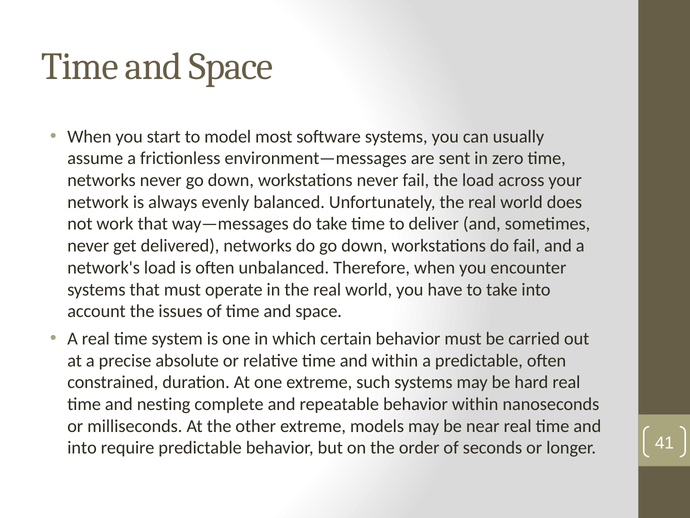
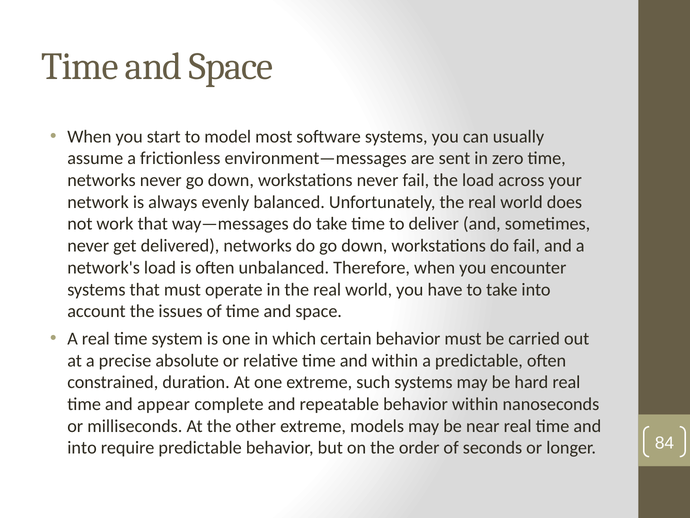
nesting: nesting -> appear
41: 41 -> 84
